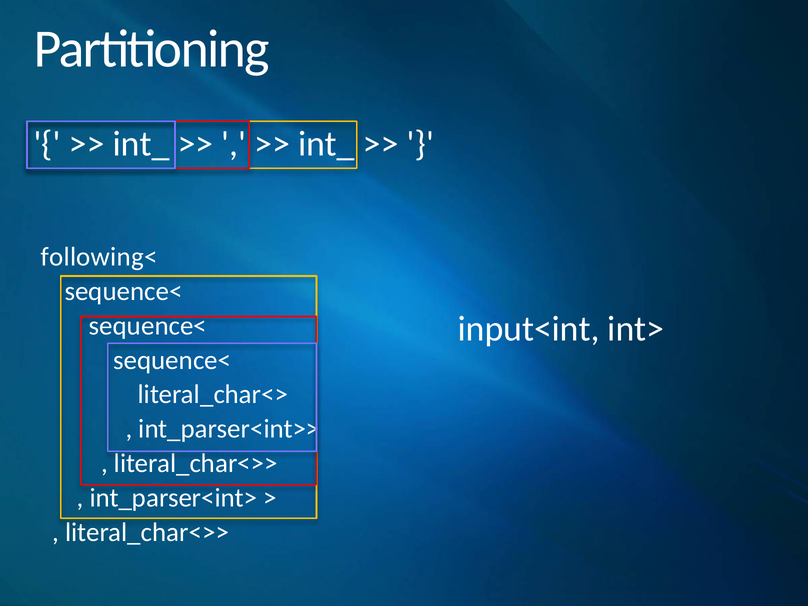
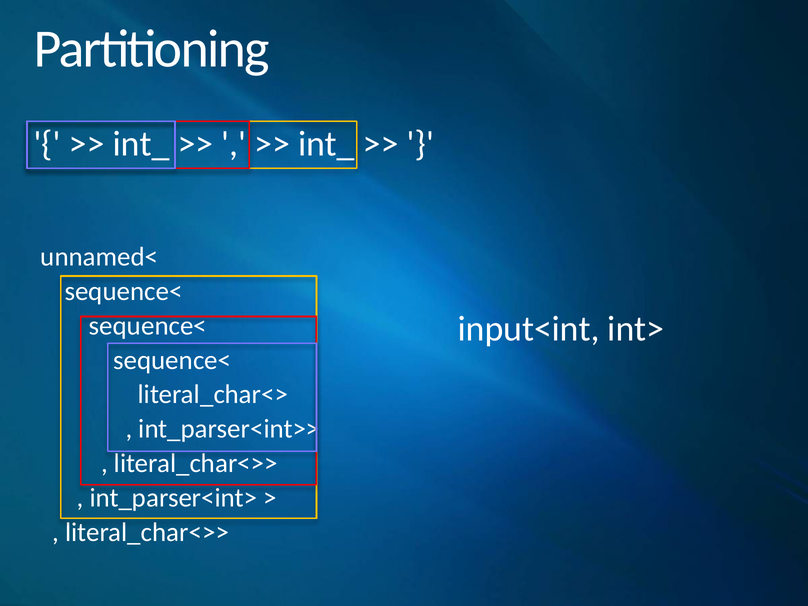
following<: following< -> unnamed<
